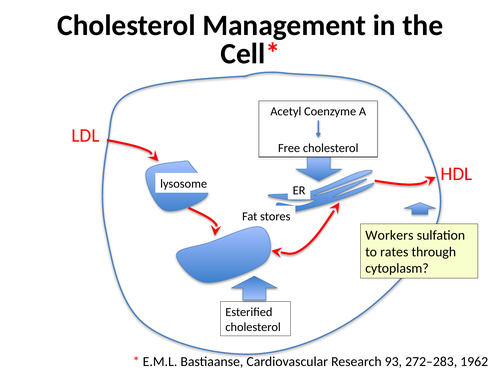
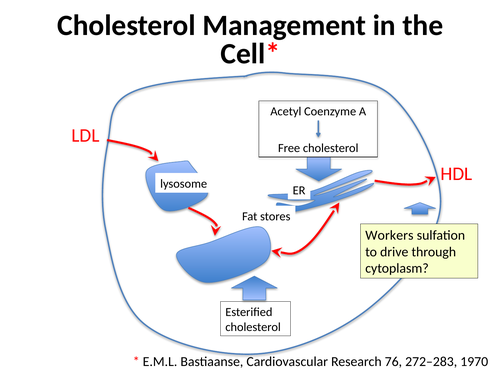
rates: rates -> drive
93: 93 -> 76
1962: 1962 -> 1970
